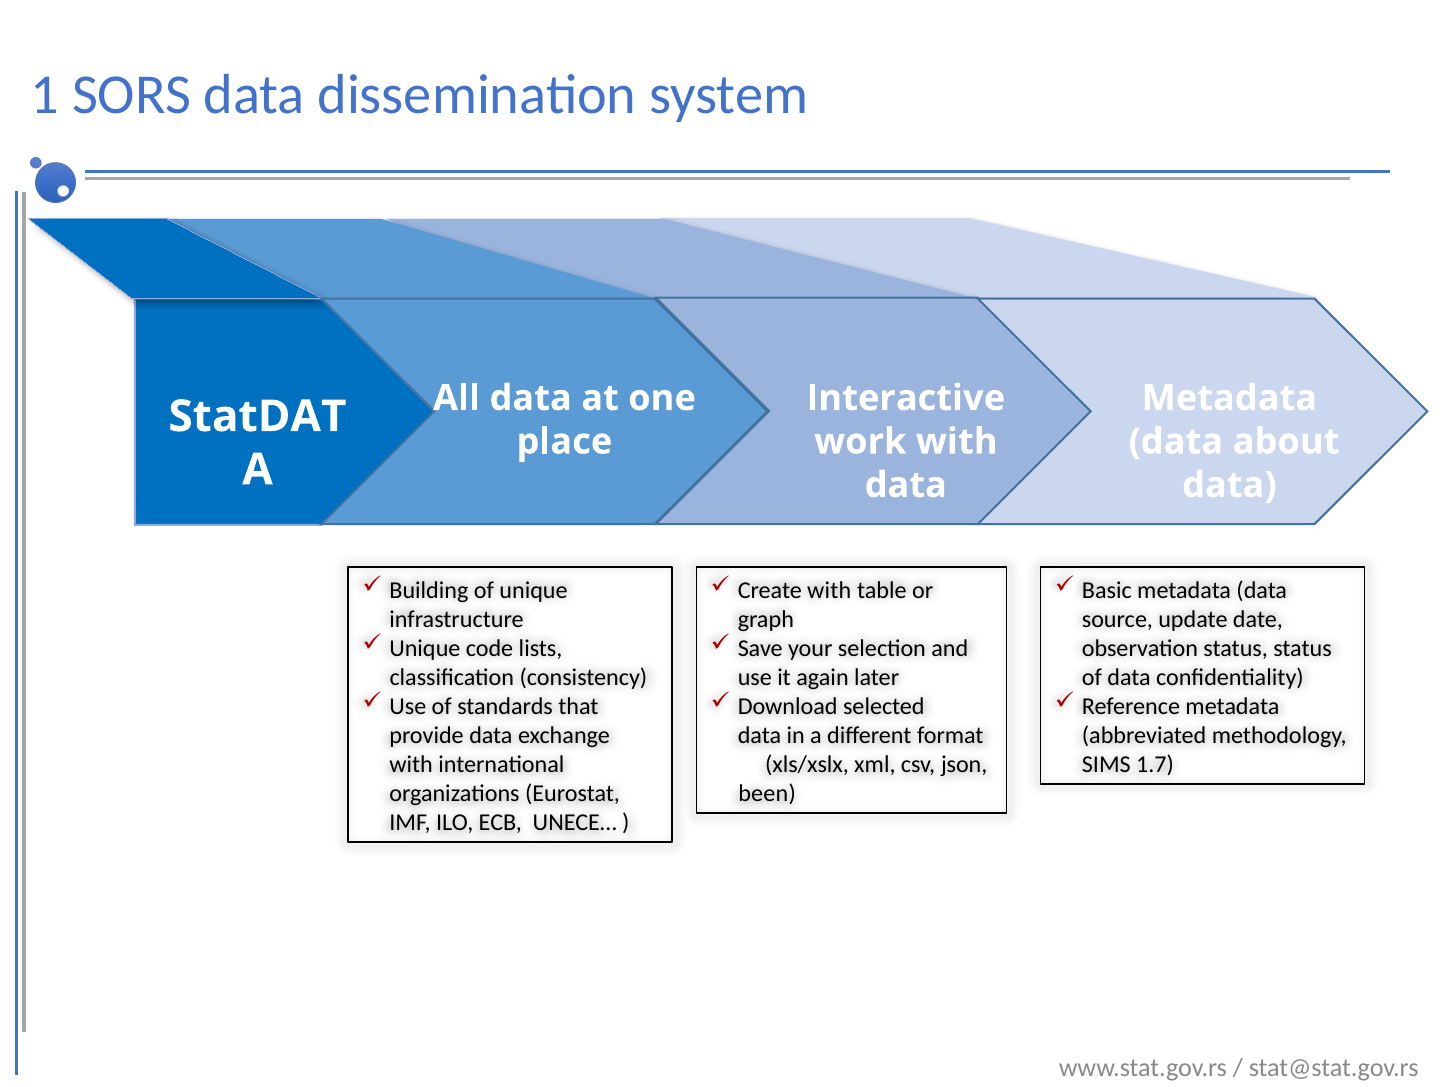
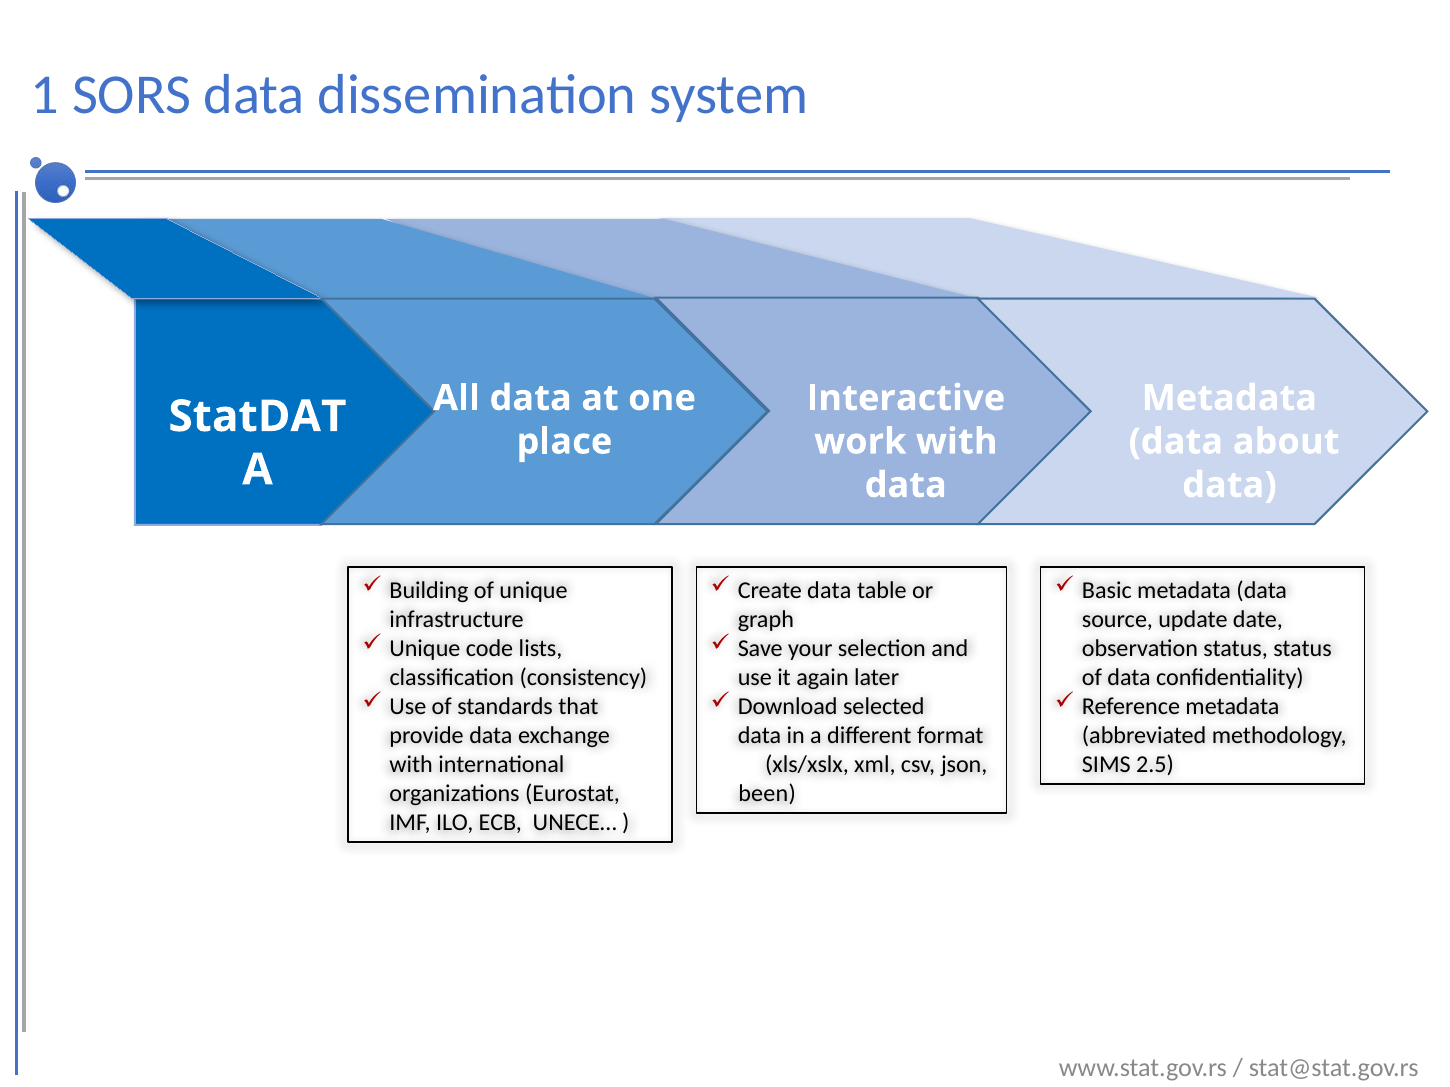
Create with: with -> data
1.7: 1.7 -> 2.5
